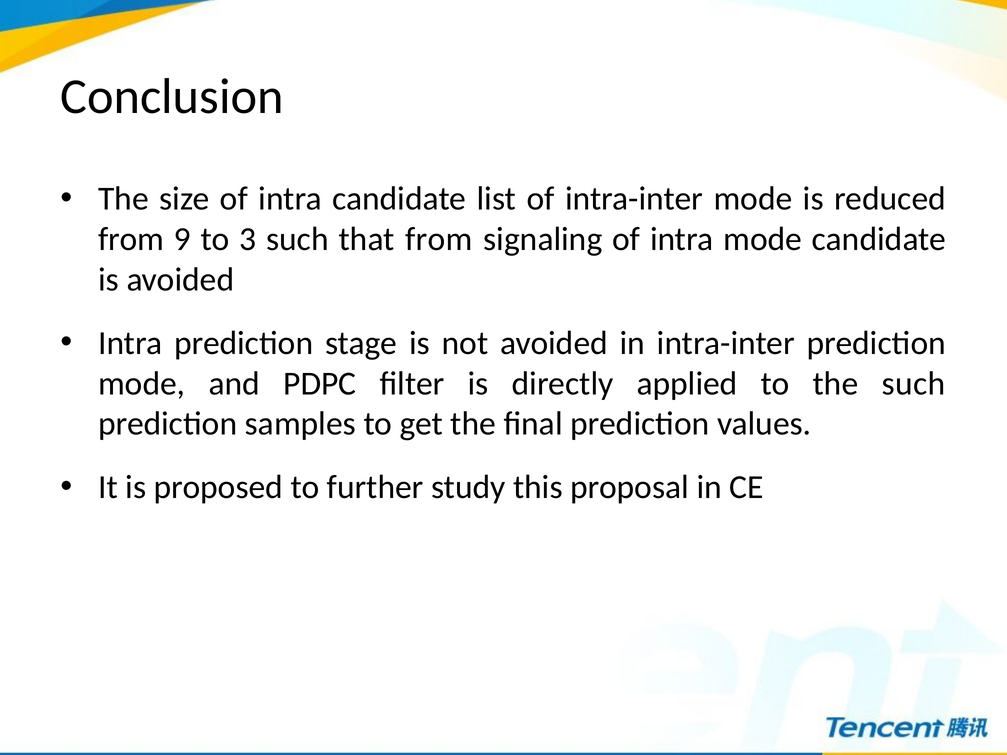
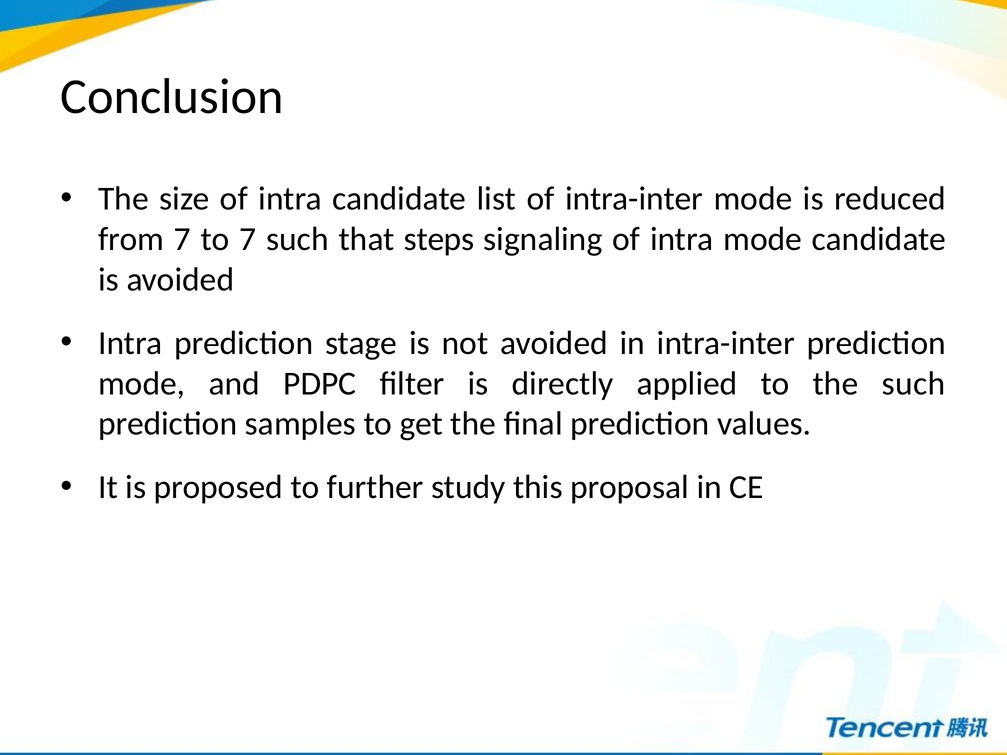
from 9: 9 -> 7
to 3: 3 -> 7
that from: from -> steps
